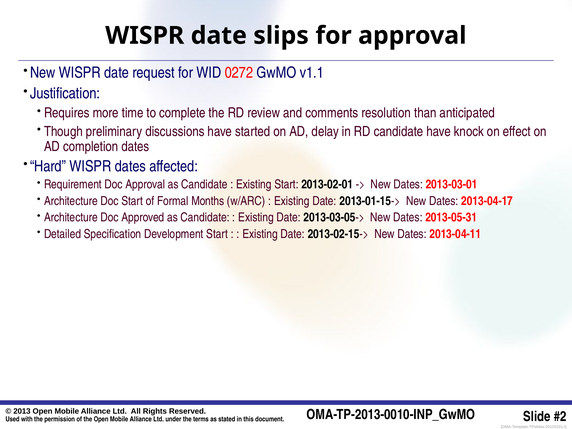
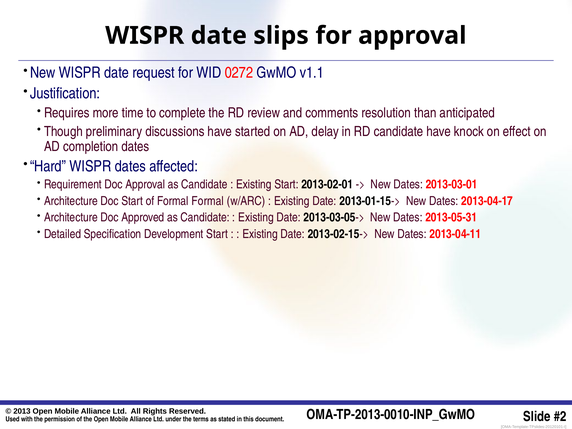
Formal Months: Months -> Formal
